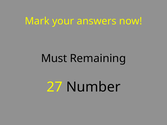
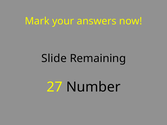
Must: Must -> Slide
